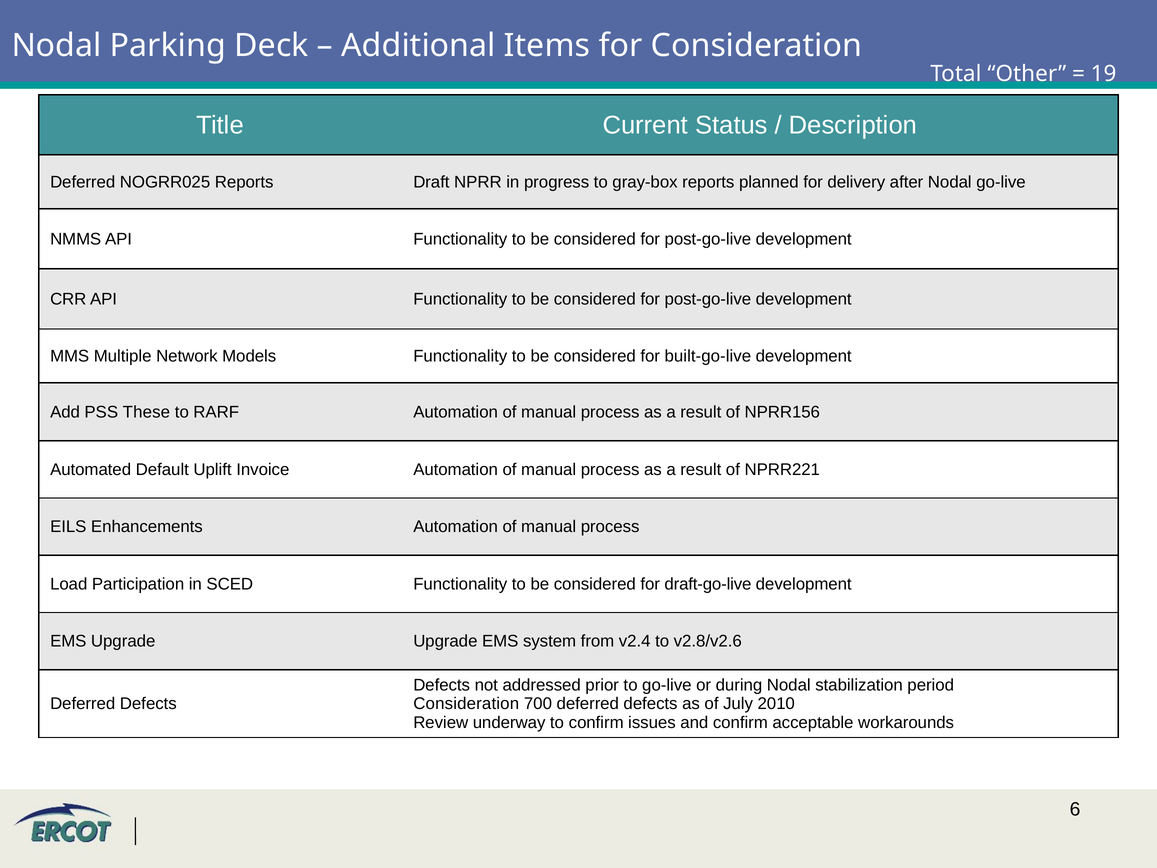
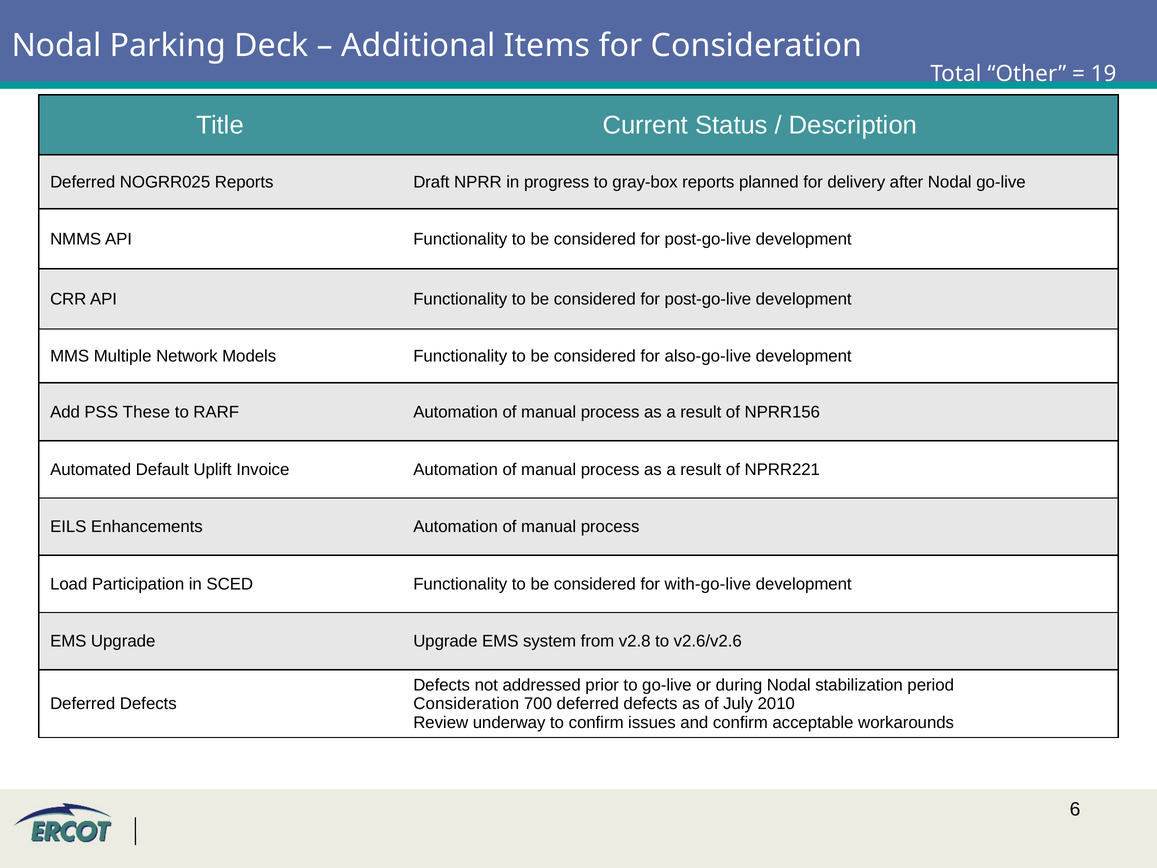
built-go-live: built-go-live -> also-go-live
draft-go-live: draft-go-live -> with-go-live
v2.4: v2.4 -> v2.8
v2.8/v2.6: v2.8/v2.6 -> v2.6/v2.6
